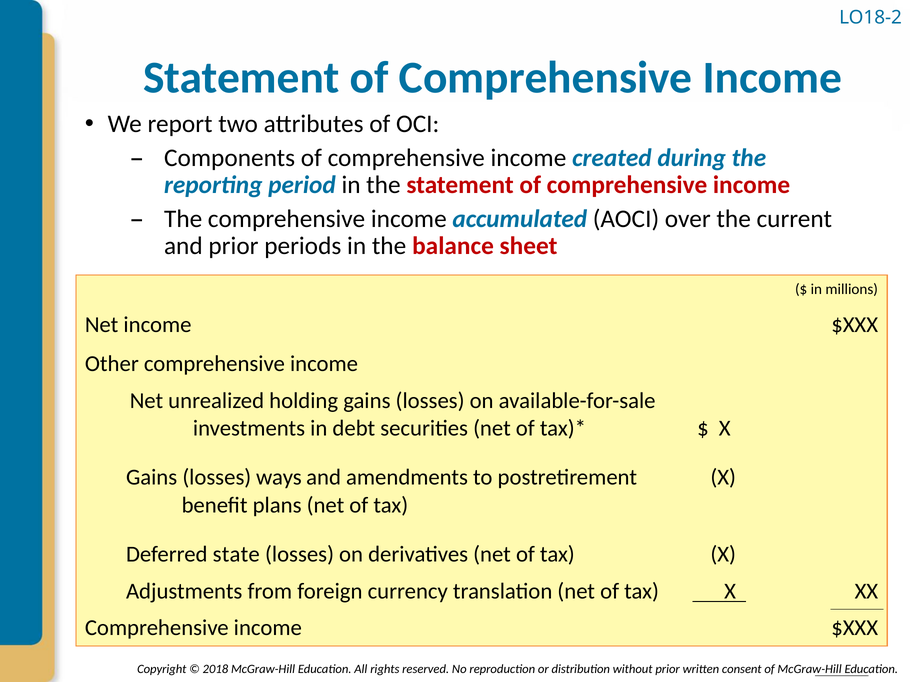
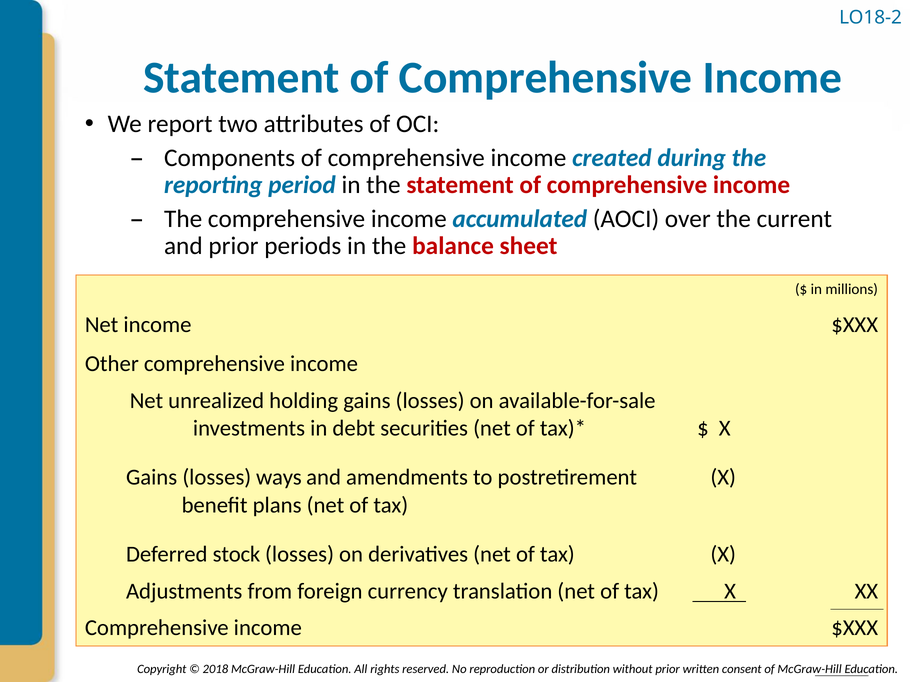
state: state -> stock
